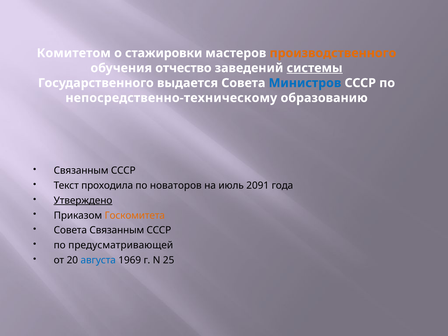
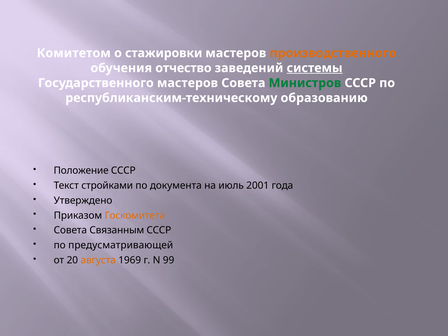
Государственного выдается: выдается -> мастеров
Министров colour: blue -> green
непосредственно-техническому: непосредственно-техническому -> республиканским-техническому
Связанным at (81, 171): Связанным -> Положение
проходила: проходила -> стройками
новаторов: новаторов -> документа
2091: 2091 -> 2001
Утверждено underline: present -> none
августа colour: blue -> orange
25: 25 -> 99
